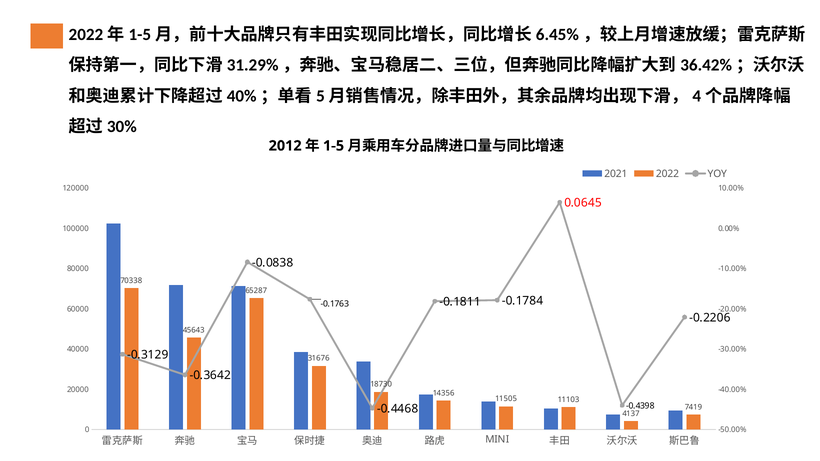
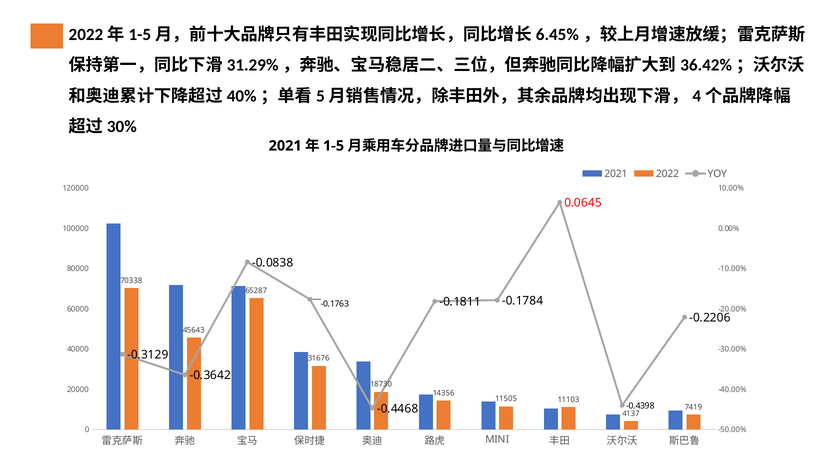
2012 at (285, 146): 2012 -> 2021
